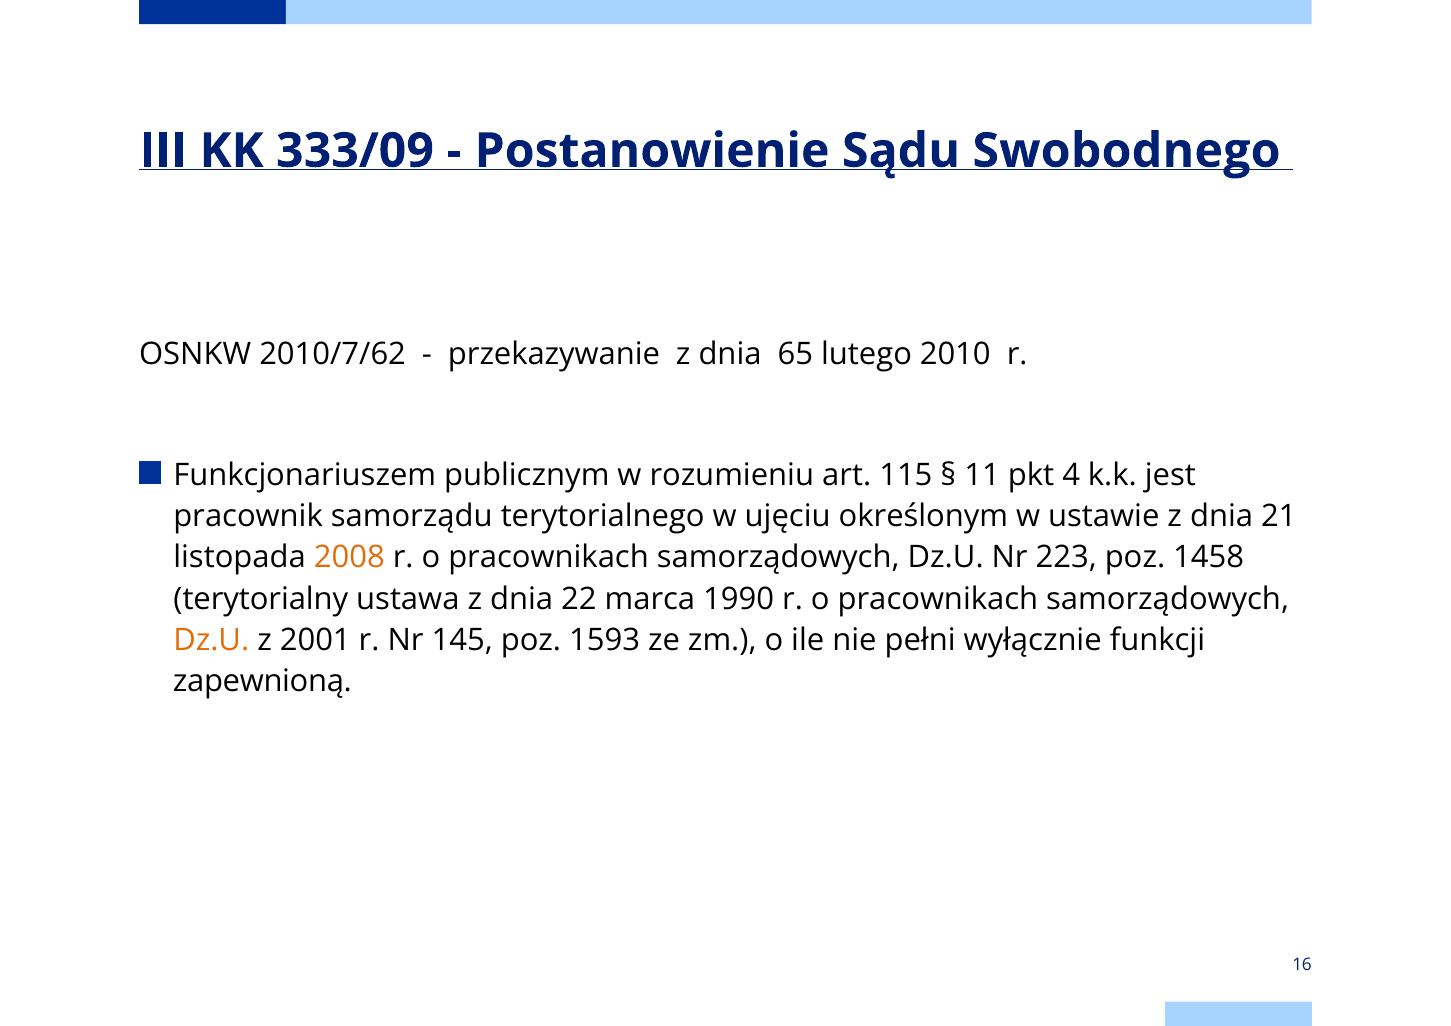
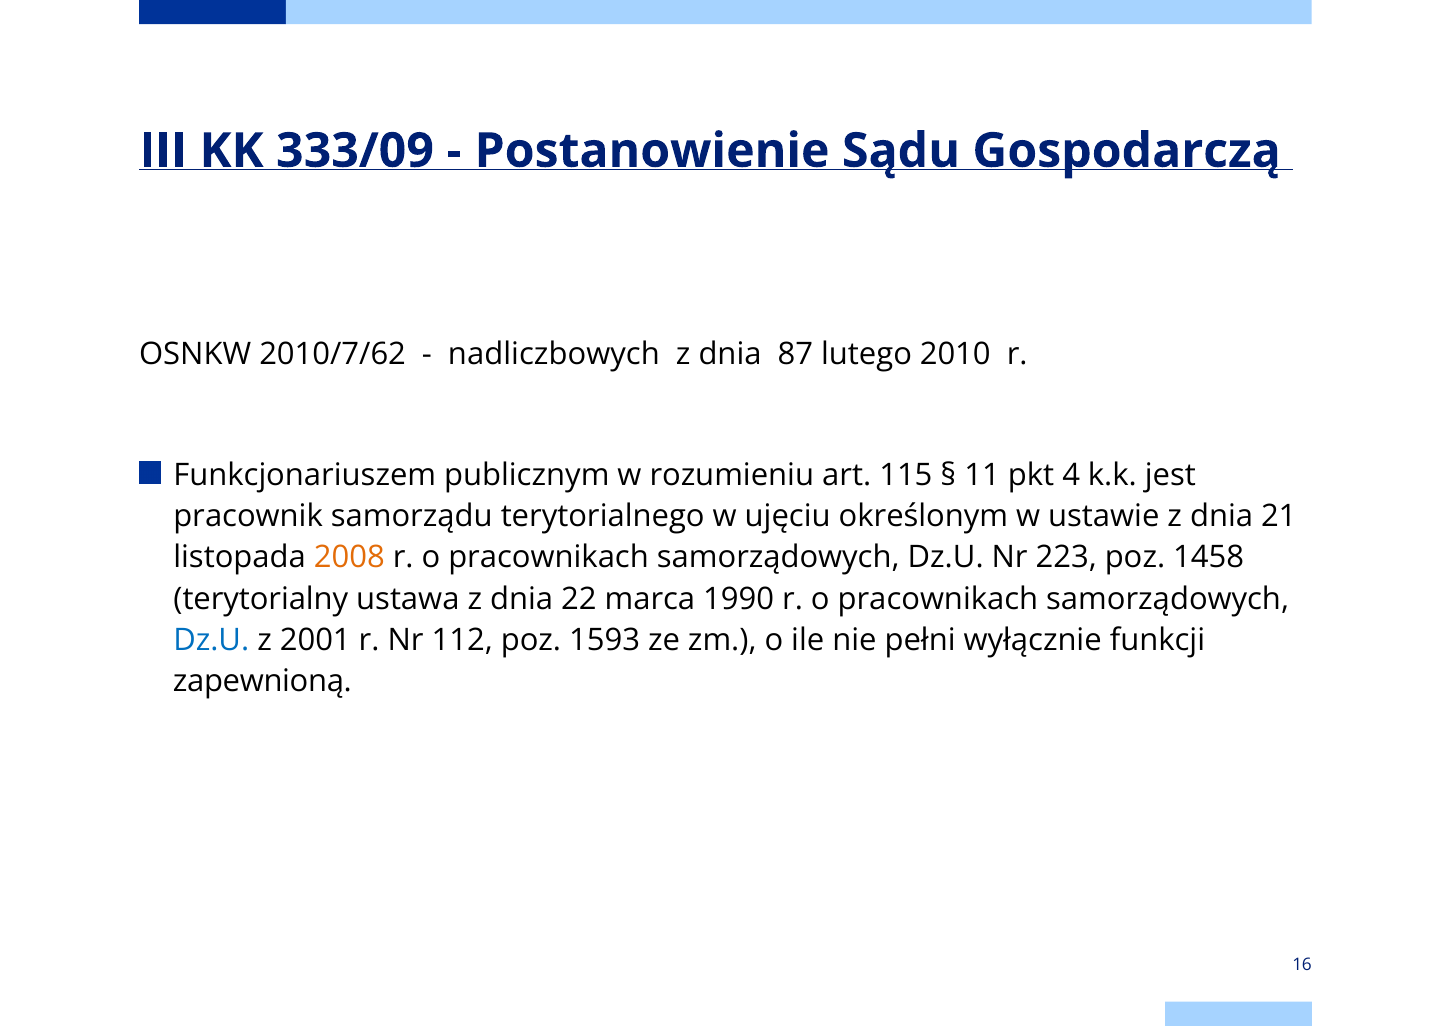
Swobodnego: Swobodnego -> Gospodarczą
przekazywanie: przekazywanie -> nadliczbowych
65: 65 -> 87
Dz.U at (211, 640) colour: orange -> blue
145: 145 -> 112
